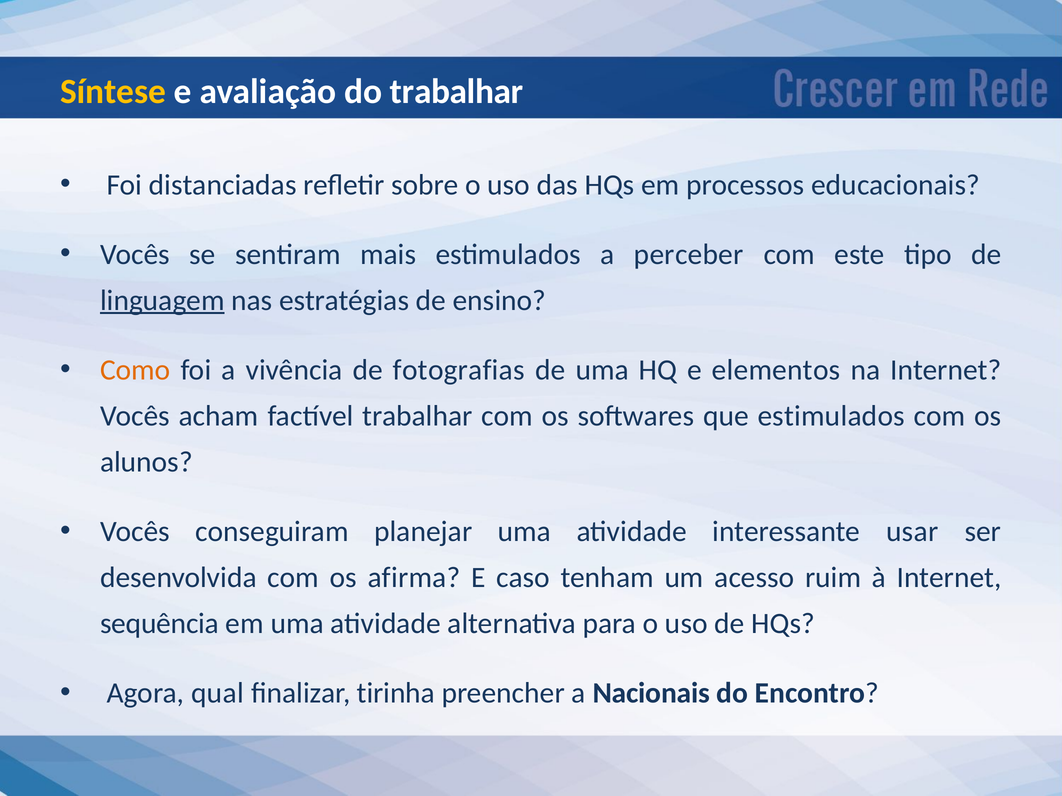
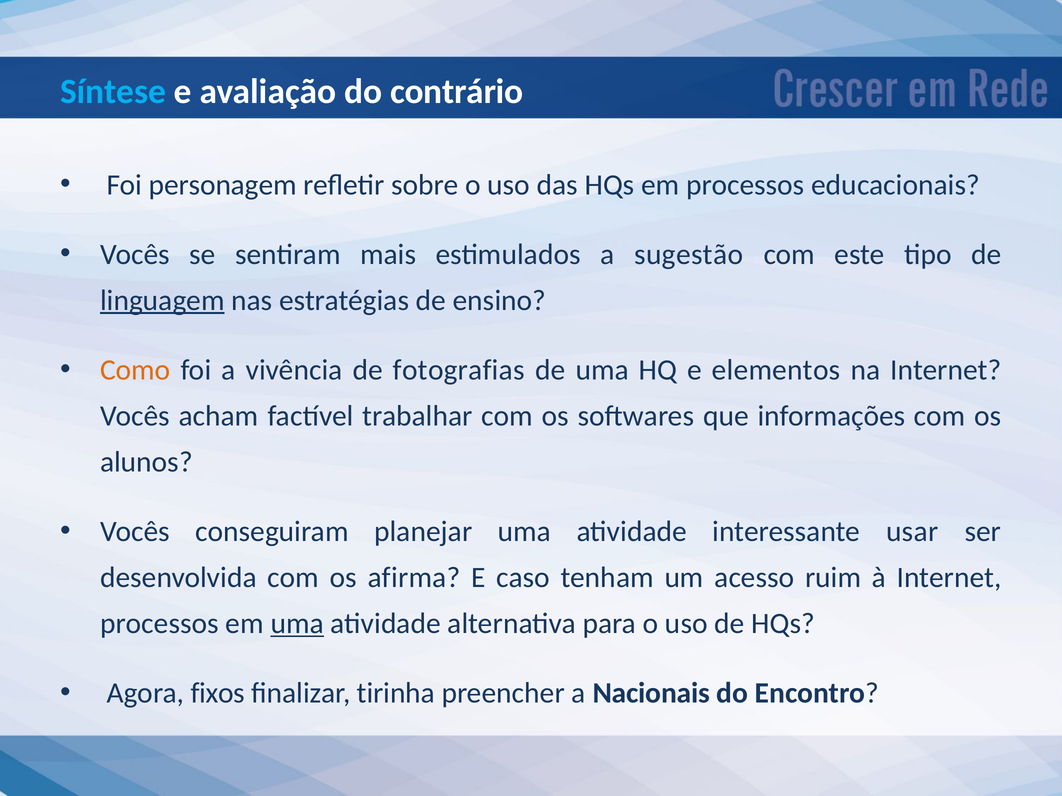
Síntese colour: yellow -> light blue
do trabalhar: trabalhar -> contrário
distanciadas: distanciadas -> personagem
perceber: perceber -> sugestão
que estimulados: estimulados -> informações
sequência at (160, 624): sequência -> processos
uma at (297, 624) underline: none -> present
qual: qual -> fixos
